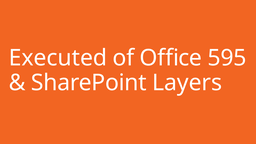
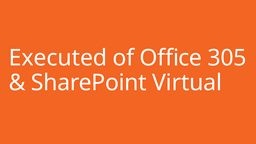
595: 595 -> 305
Layers: Layers -> Virtual
